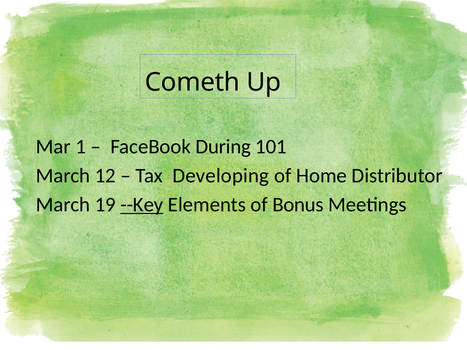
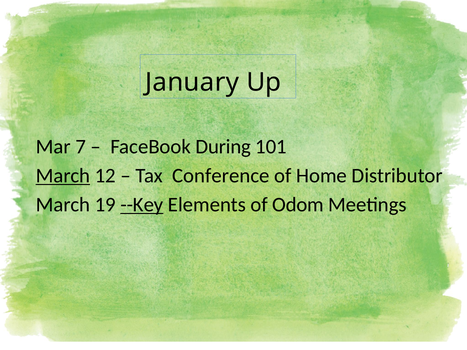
Cometh: Cometh -> January
1: 1 -> 7
March at (63, 176) underline: none -> present
Developing: Developing -> Conference
Bonus: Bonus -> Odom
